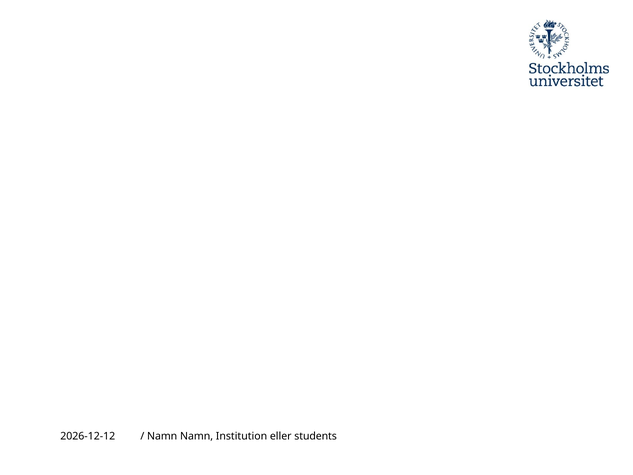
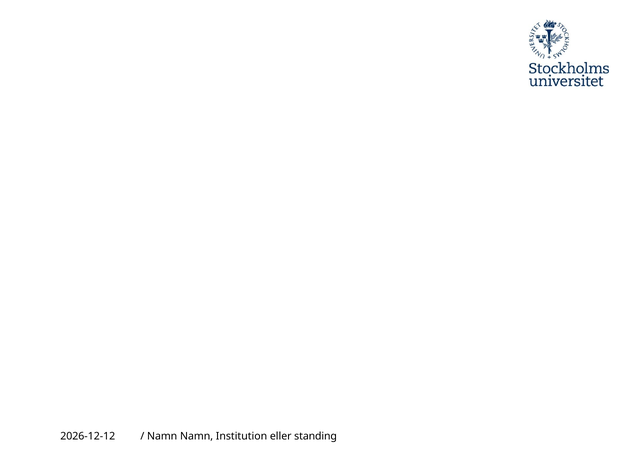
students: students -> standing
